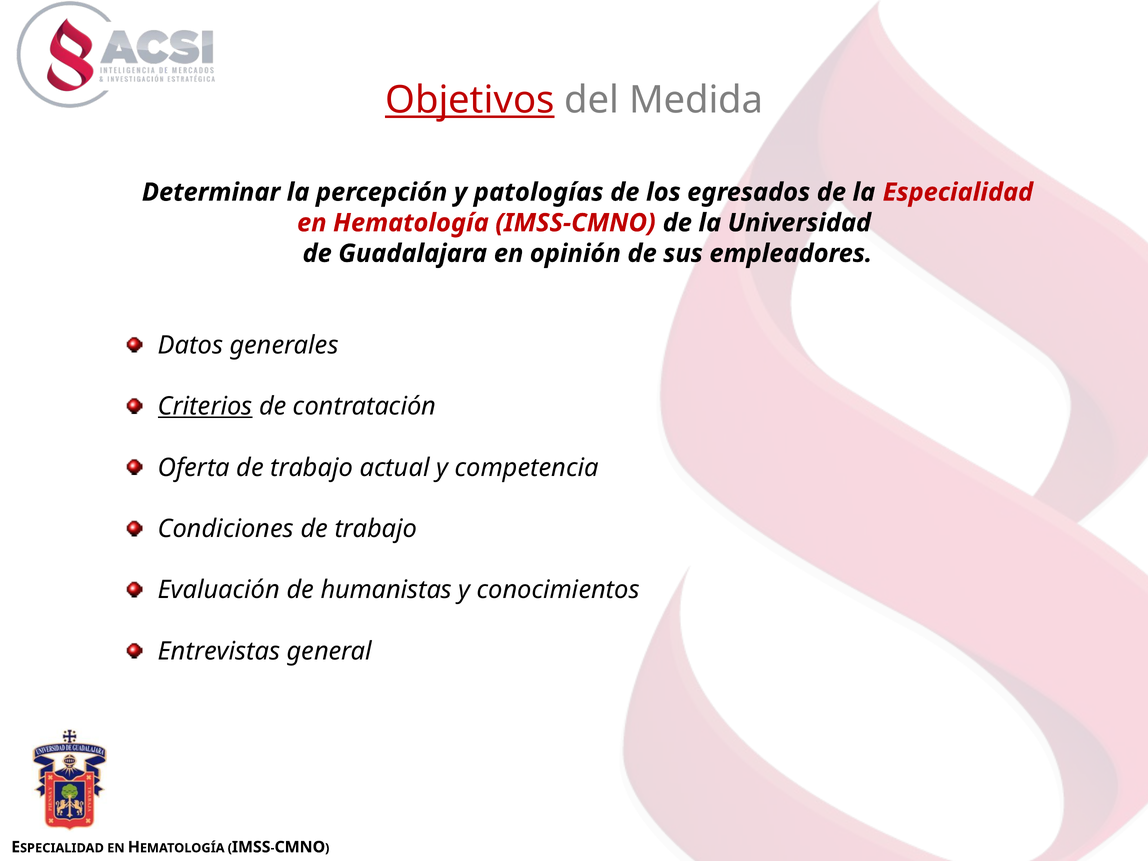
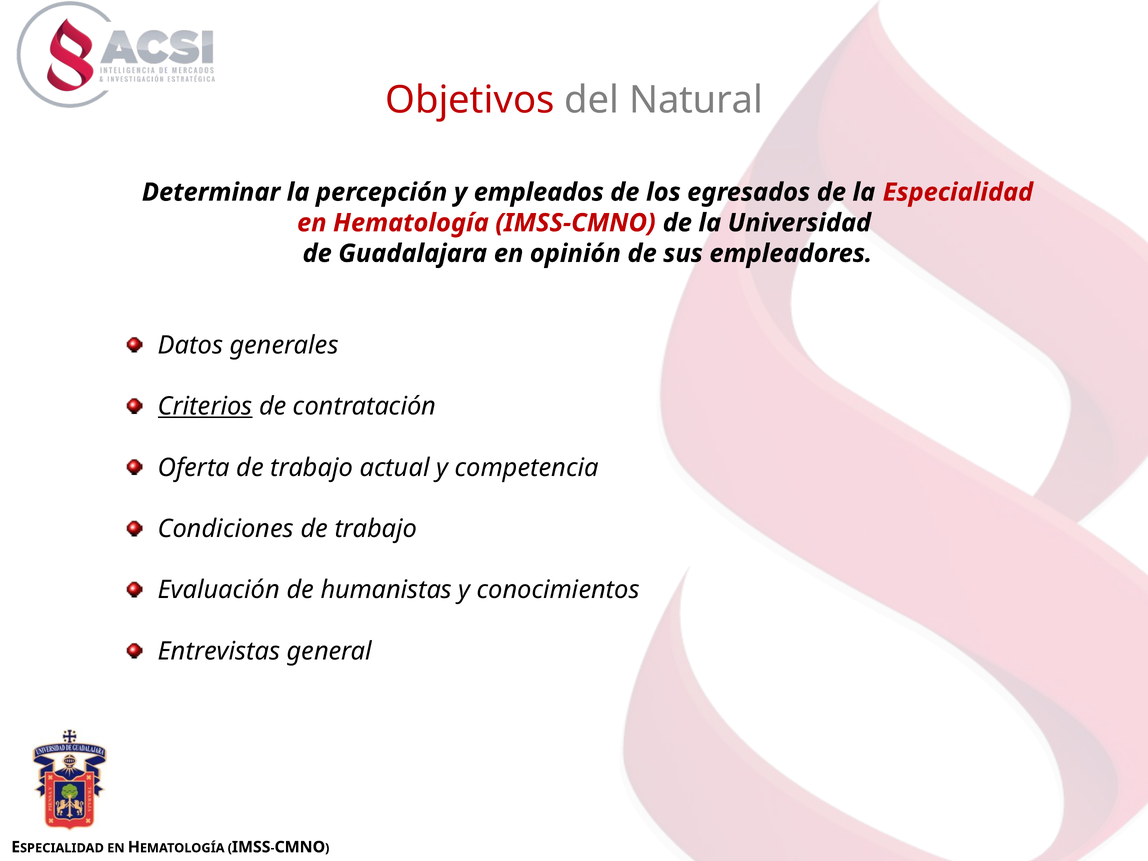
Objetivos underline: present -> none
Medida: Medida -> Natural
patologías: patologías -> empleados
